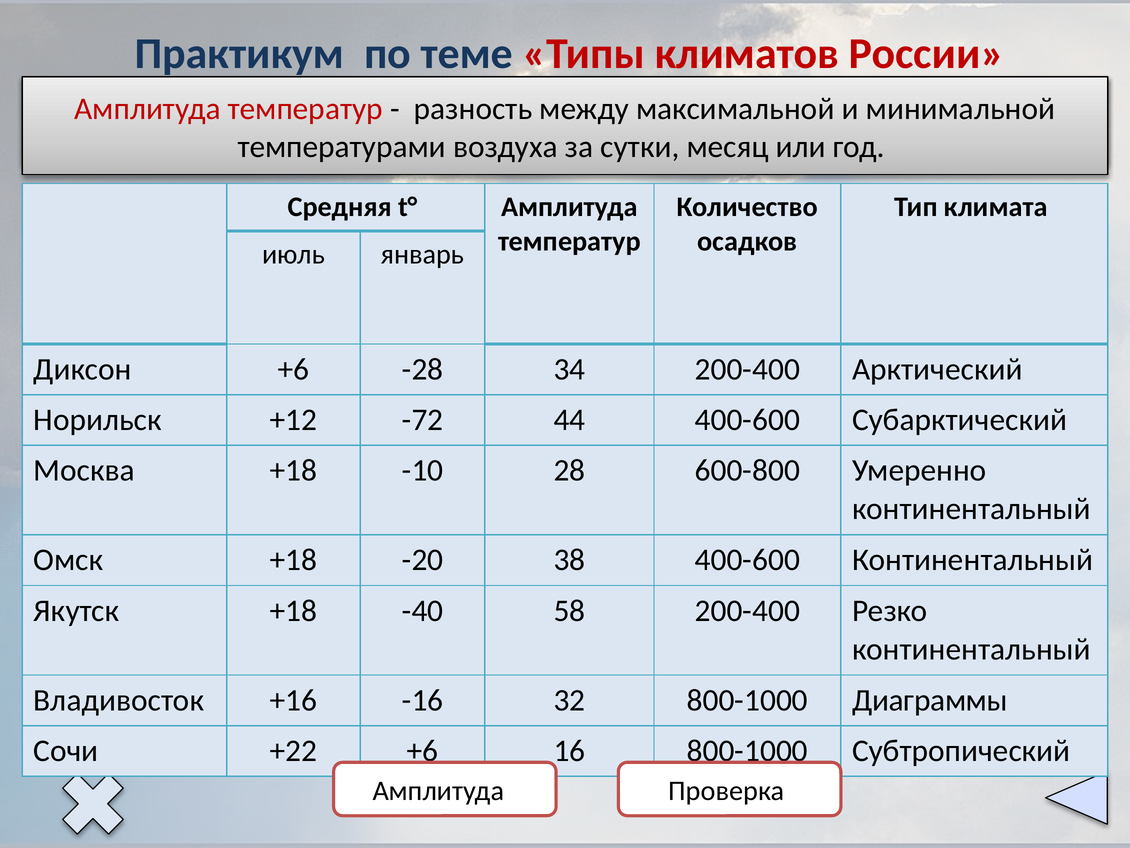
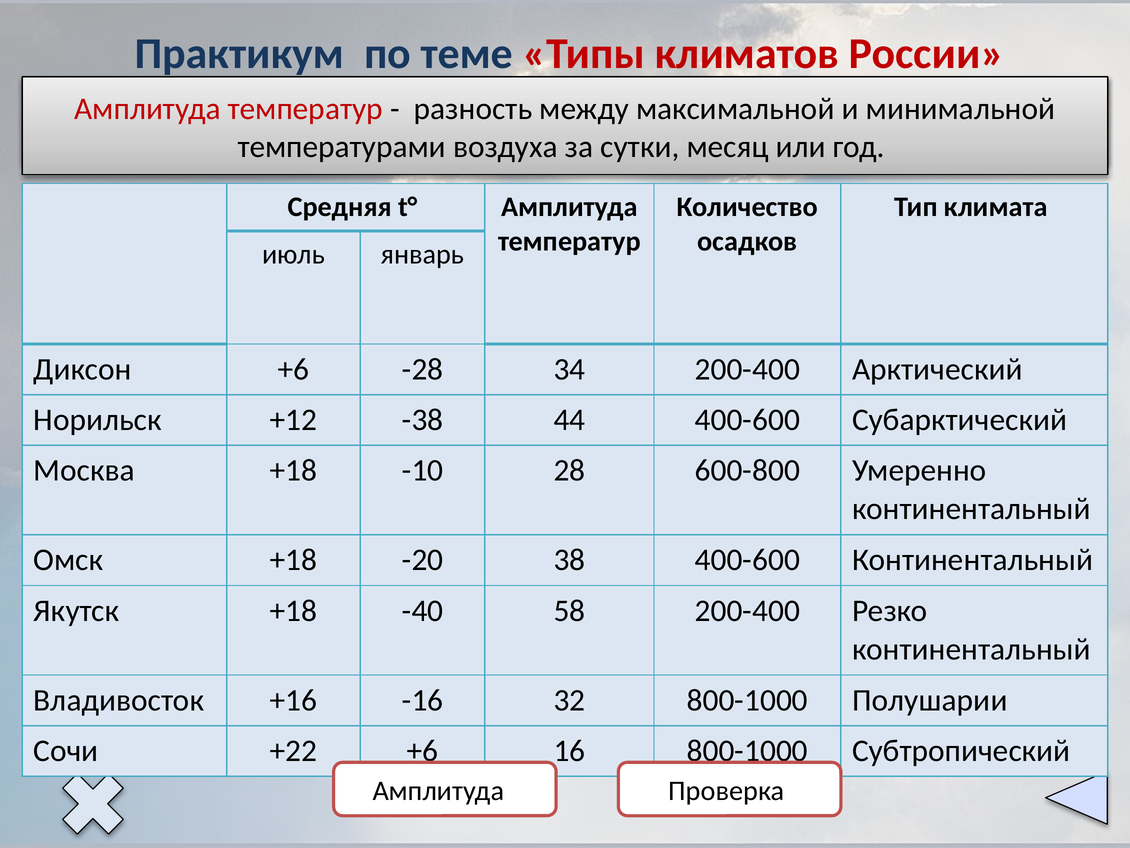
-72: -72 -> -38
Диаграммы: Диаграммы -> Полушарии
